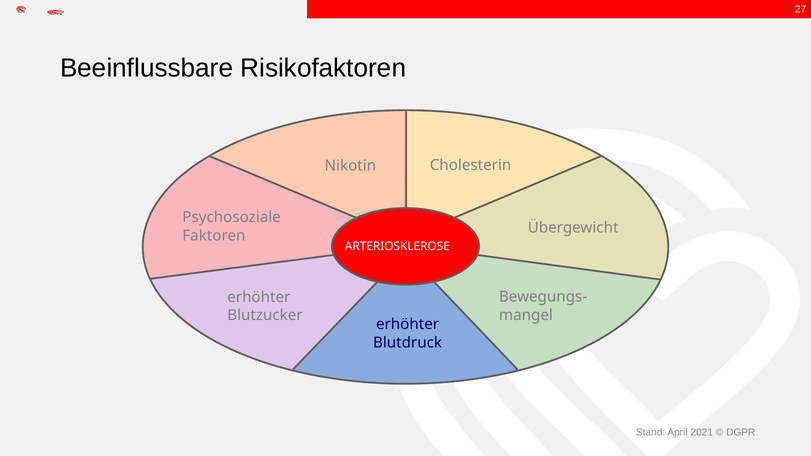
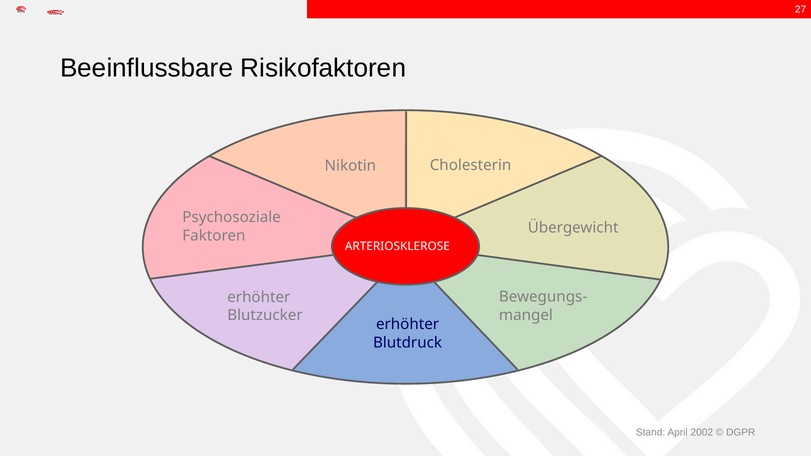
2021: 2021 -> 2002
